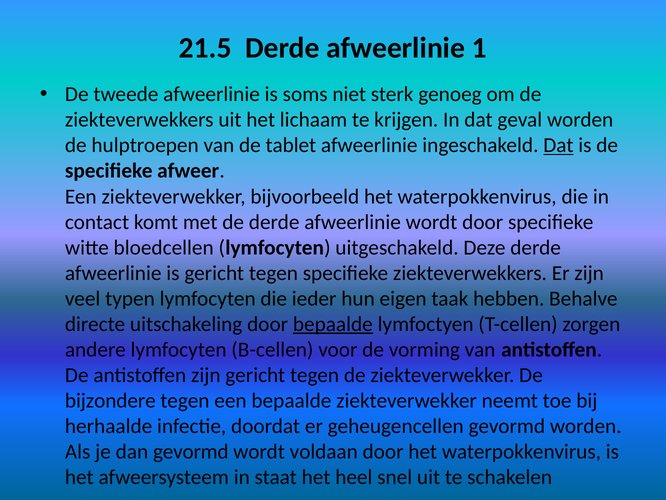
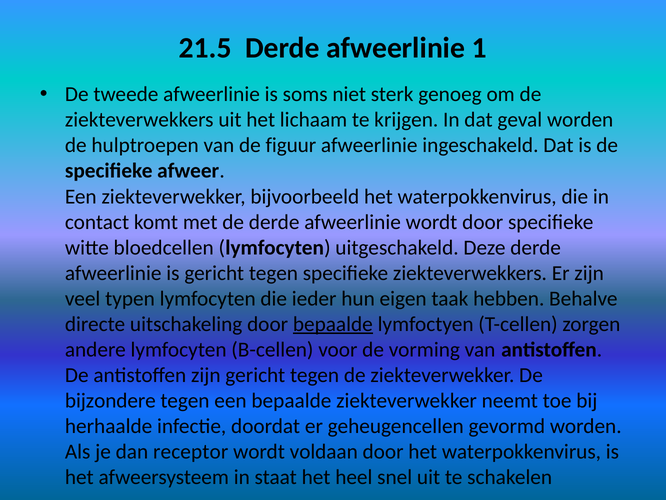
tablet: tablet -> figuur
Dat at (558, 145) underline: present -> none
dan gevormd: gevormd -> receptor
